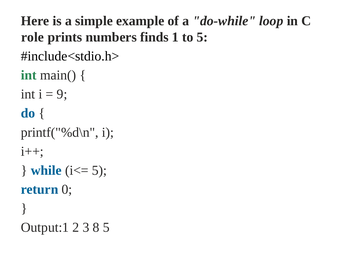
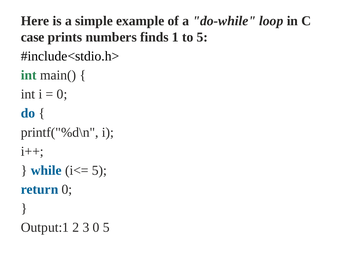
role: role -> case
9 at (62, 94): 9 -> 0
3 8: 8 -> 0
